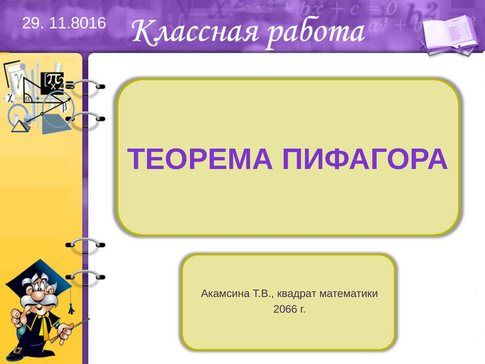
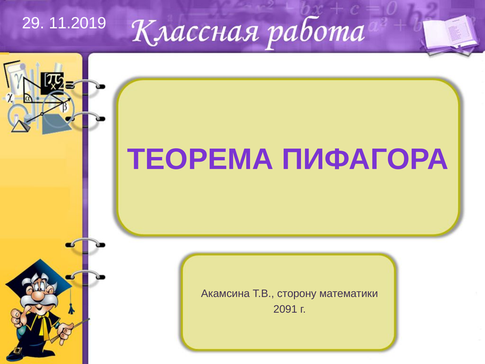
11.8016: 11.8016 -> 11.2019
квадрат: квадрат -> сторону
2066: 2066 -> 2091
